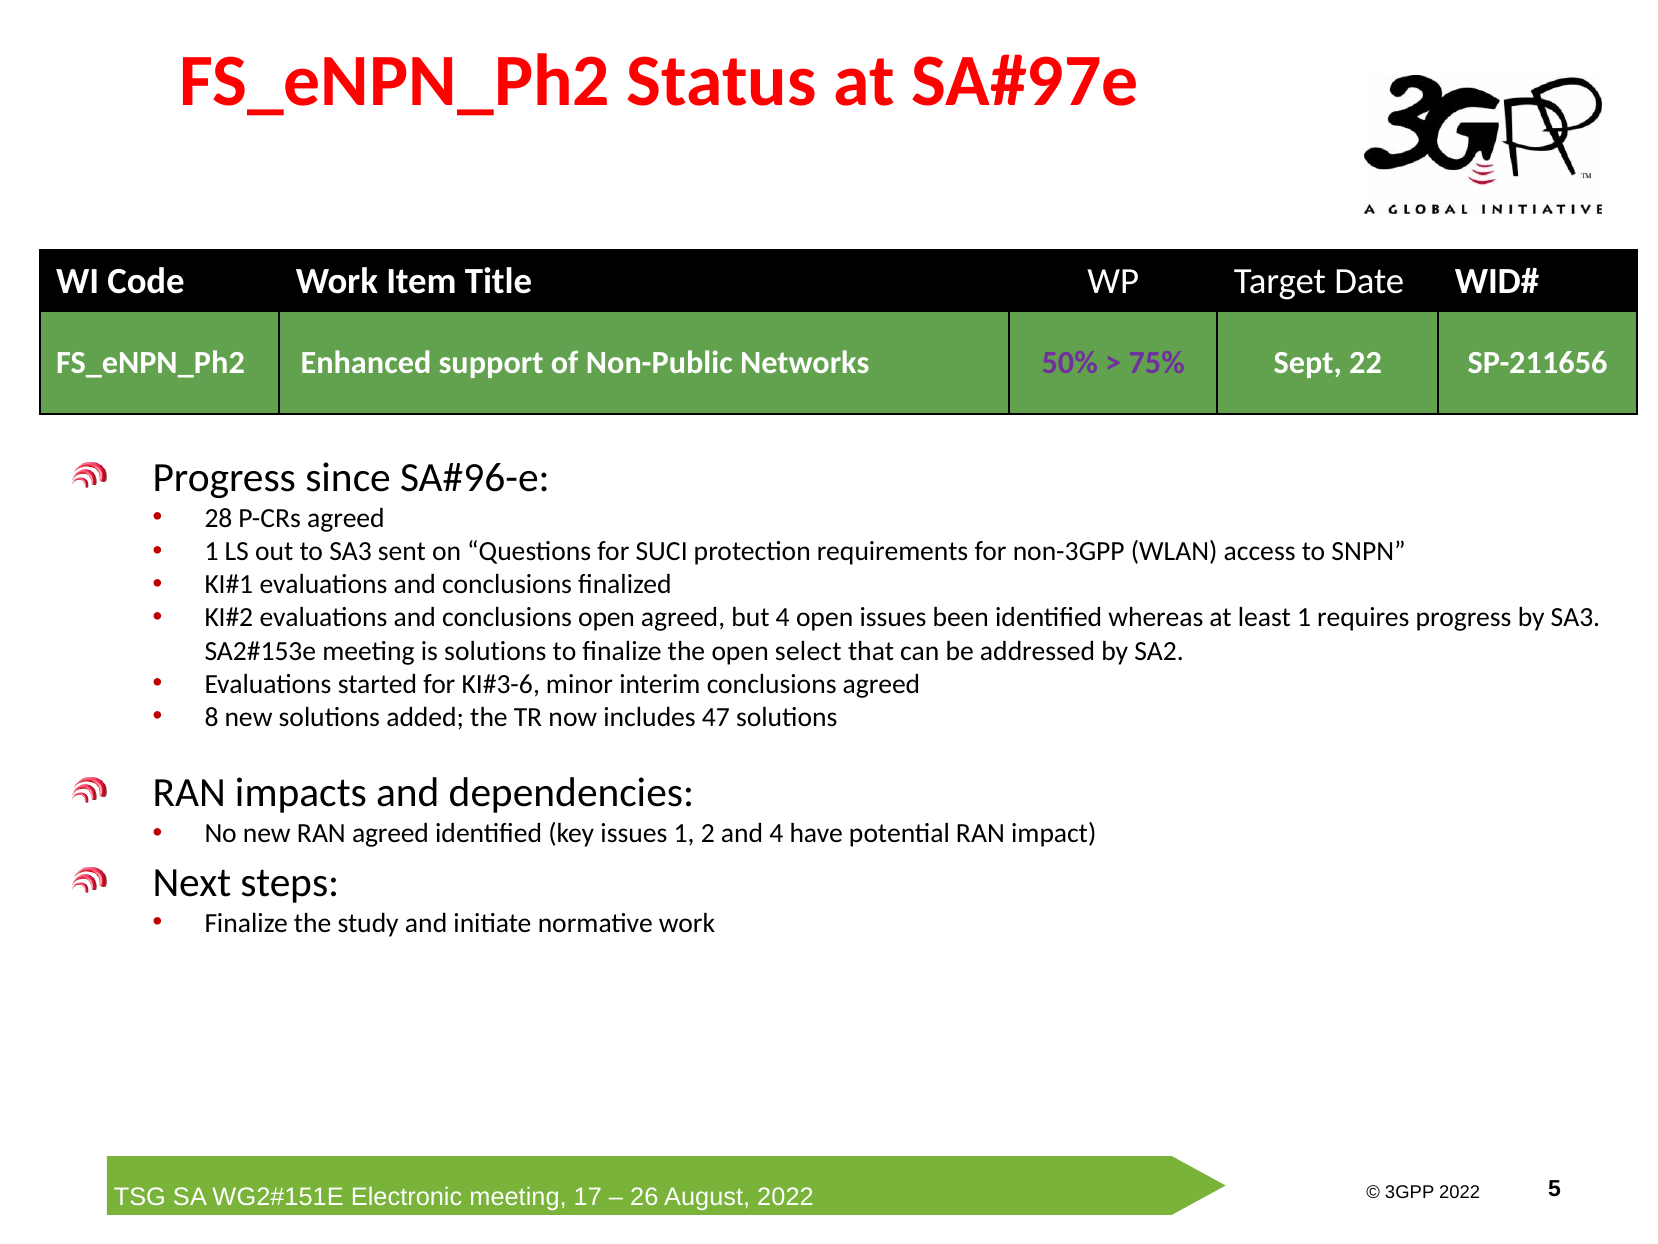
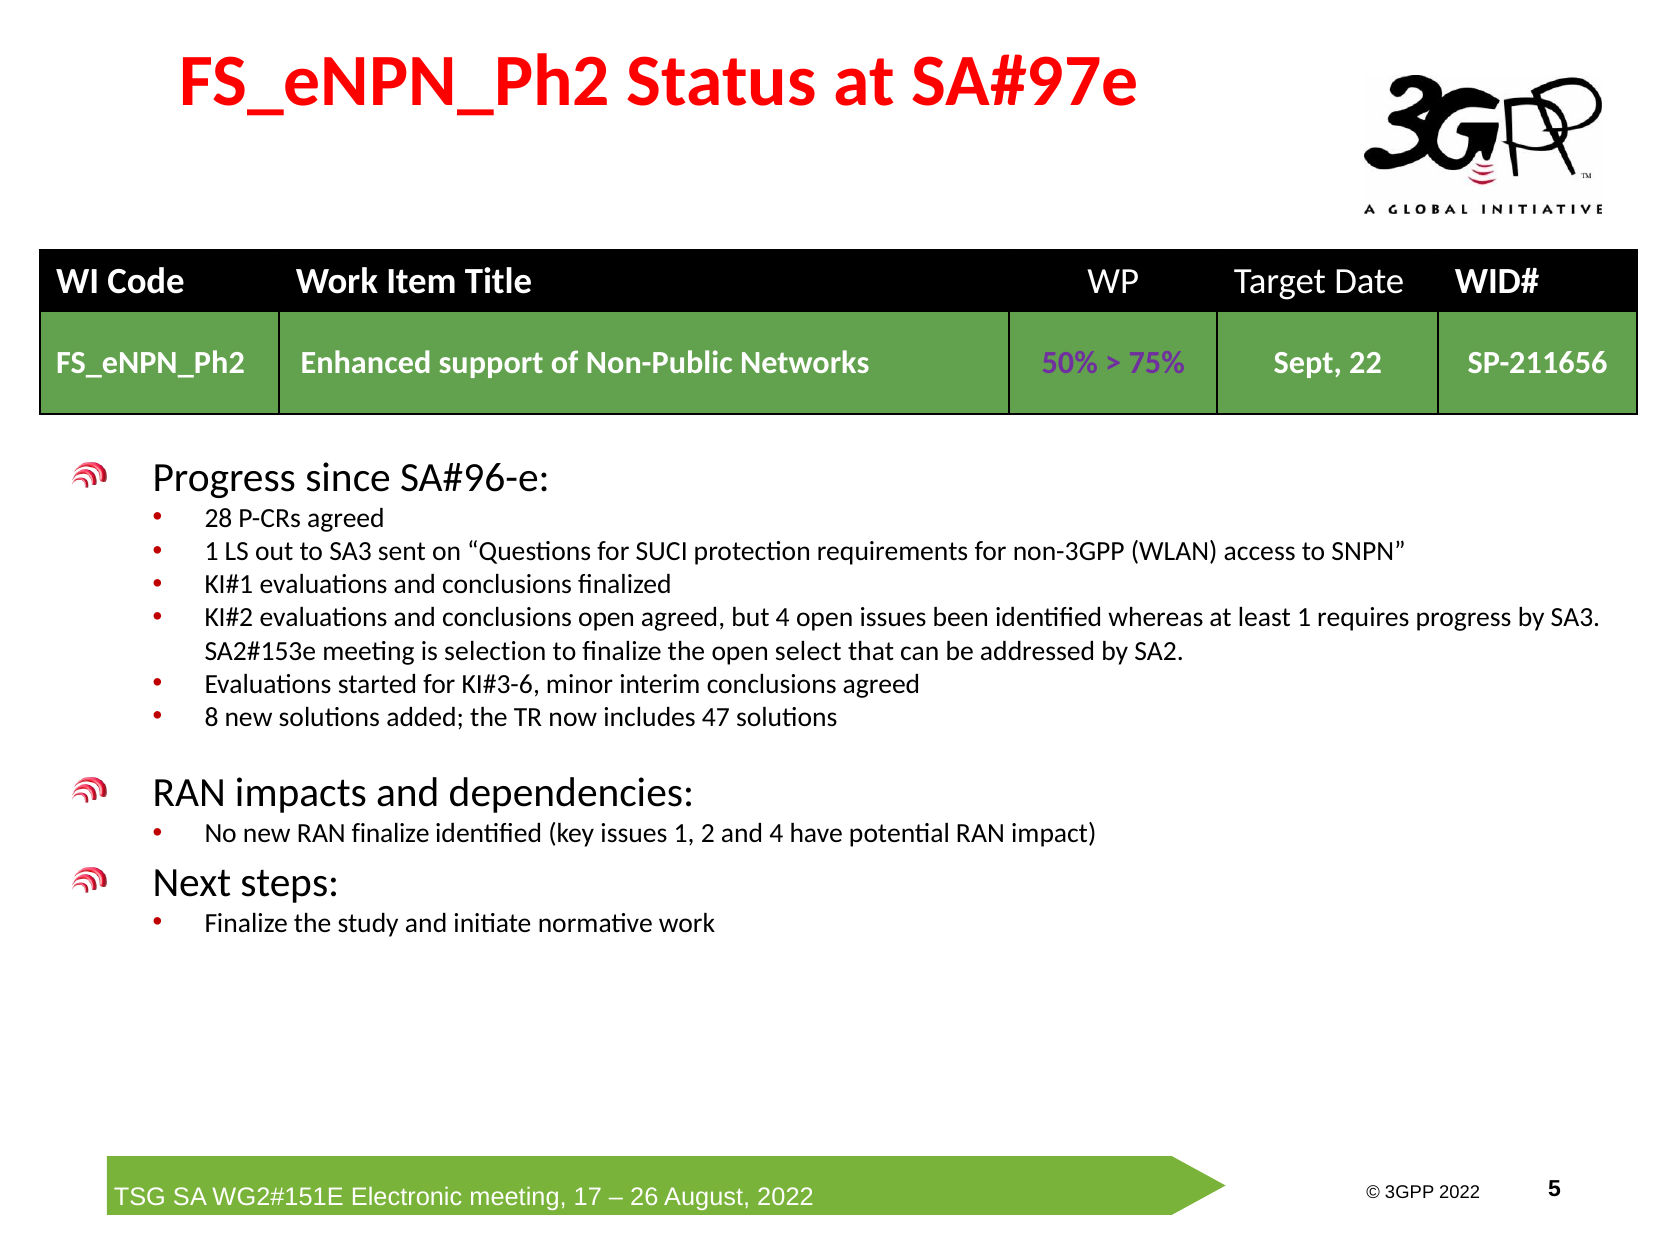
is solutions: solutions -> selection
RAN agreed: agreed -> finalize
